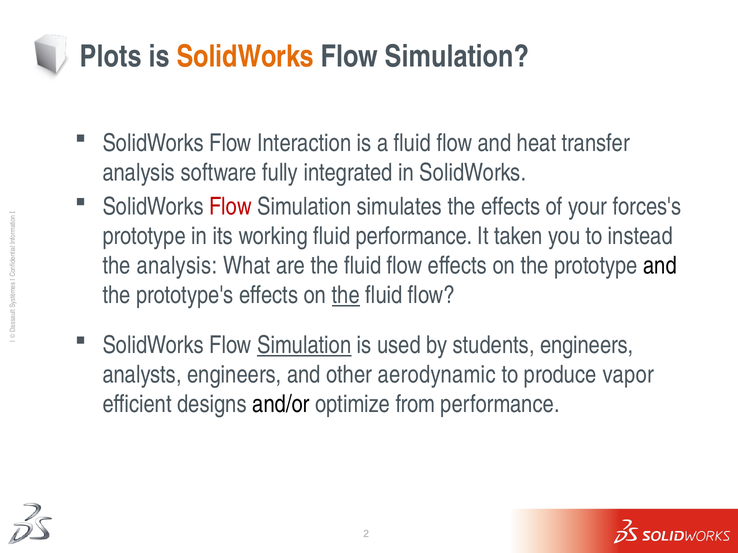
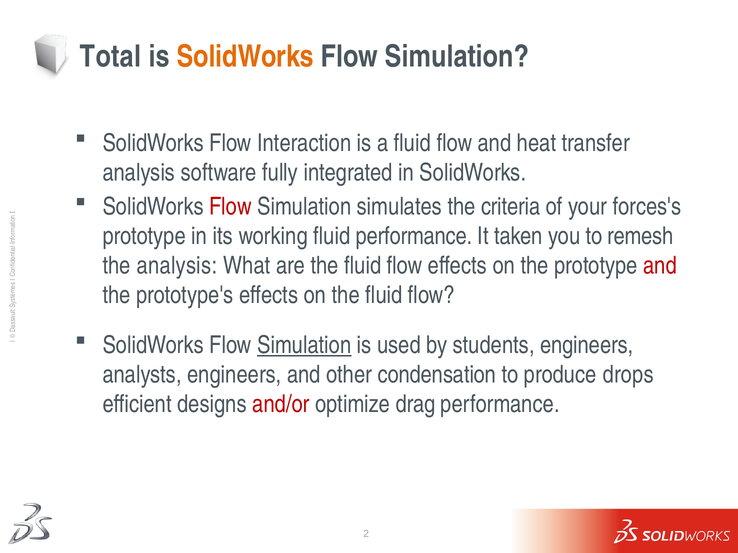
Plots: Plots -> Total
the effects: effects -> criteria
instead: instead -> remesh
and at (660, 266) colour: black -> red
the at (346, 296) underline: present -> none
aerodynamic: aerodynamic -> condensation
vapor: vapor -> drops
and/or colour: black -> red
from: from -> drag
